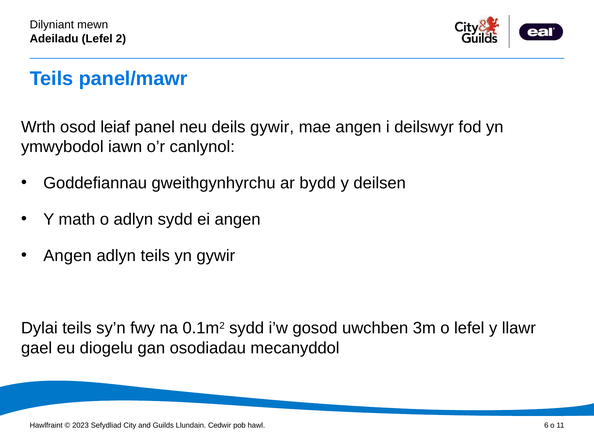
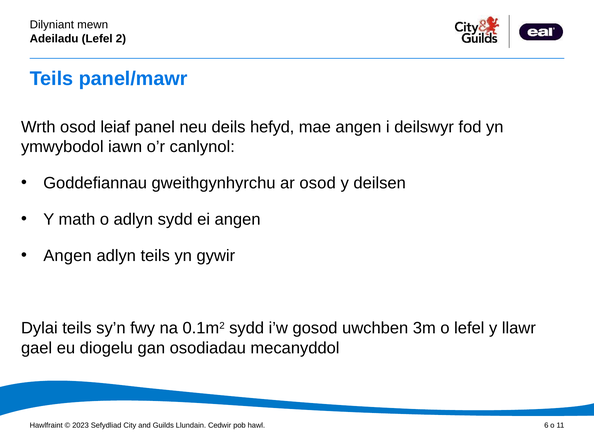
deils gywir: gywir -> hefyd
ar bydd: bydd -> osod
